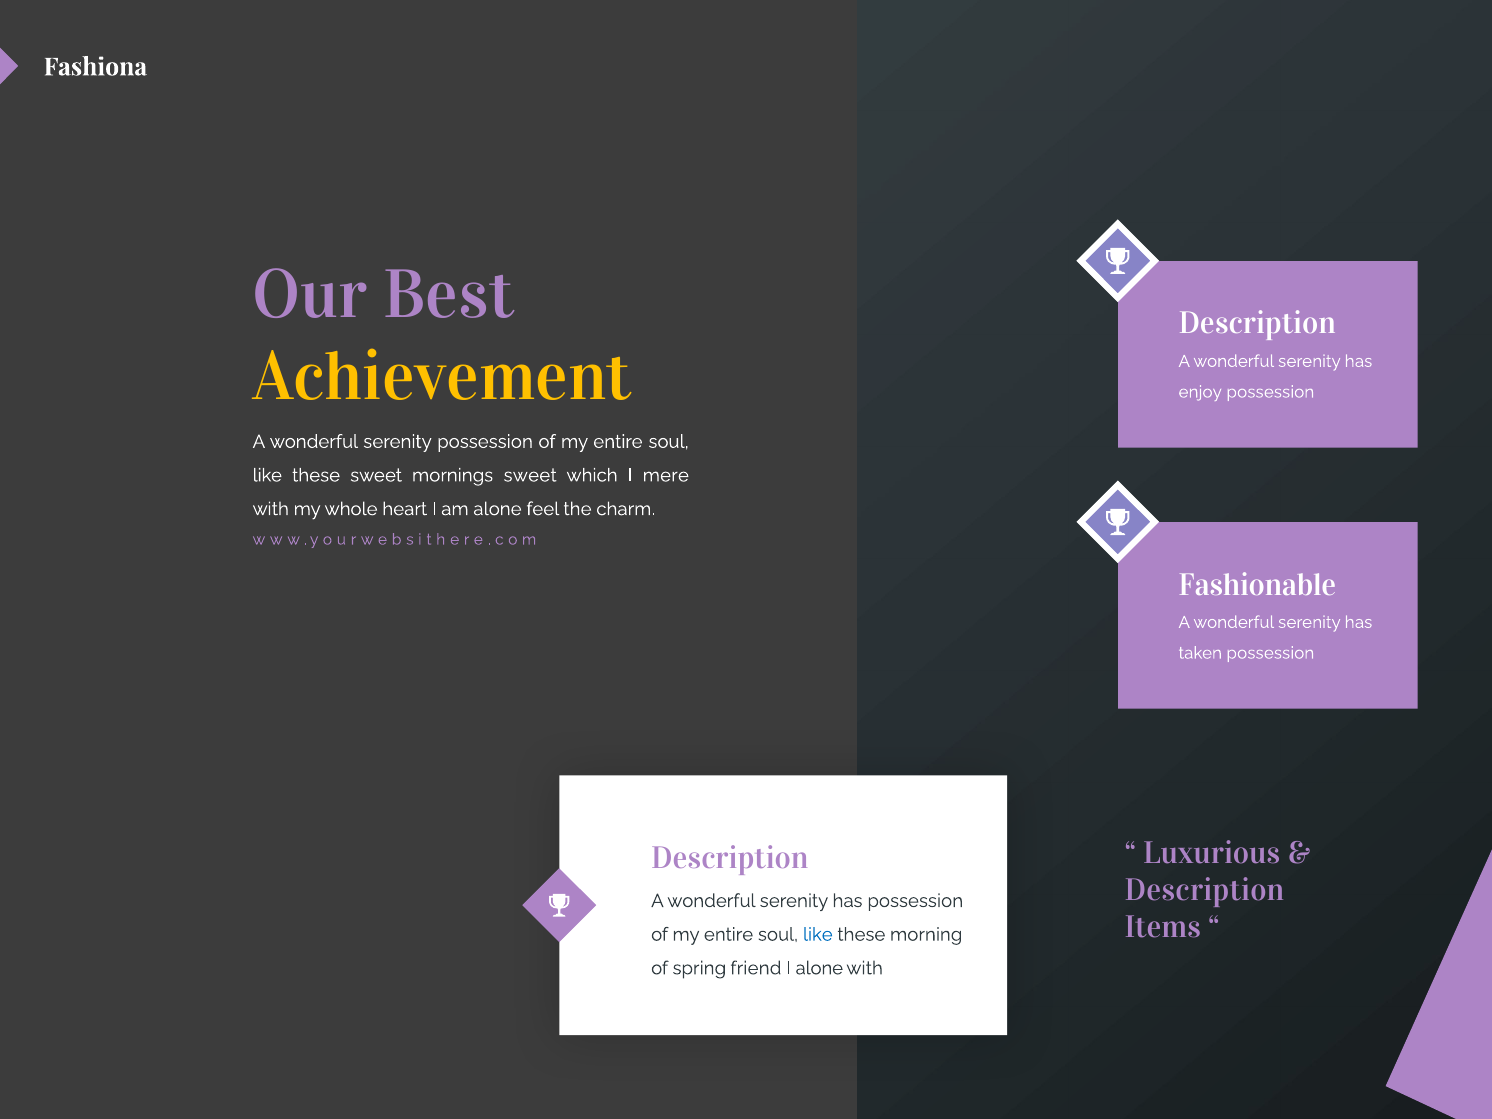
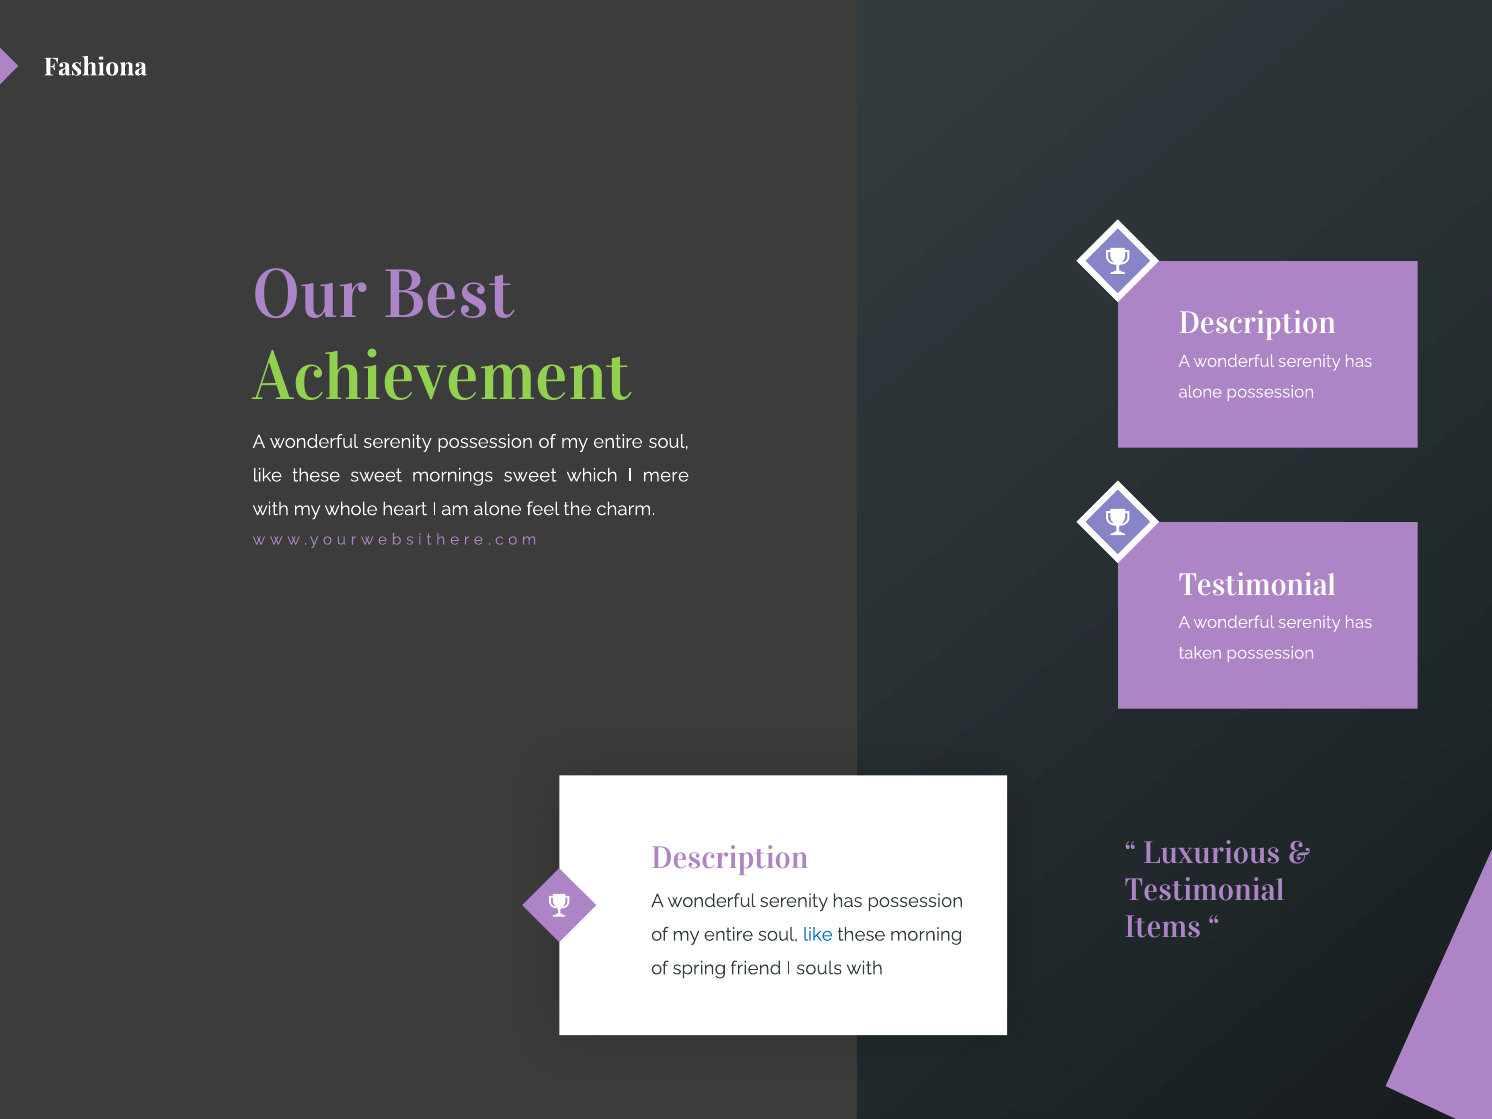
Achievement colour: yellow -> light green
enjoy at (1200, 392): enjoy -> alone
Fashionable at (1257, 585): Fashionable -> Testimonial
Description at (1204, 890): Description -> Testimonial
I alone: alone -> souls
